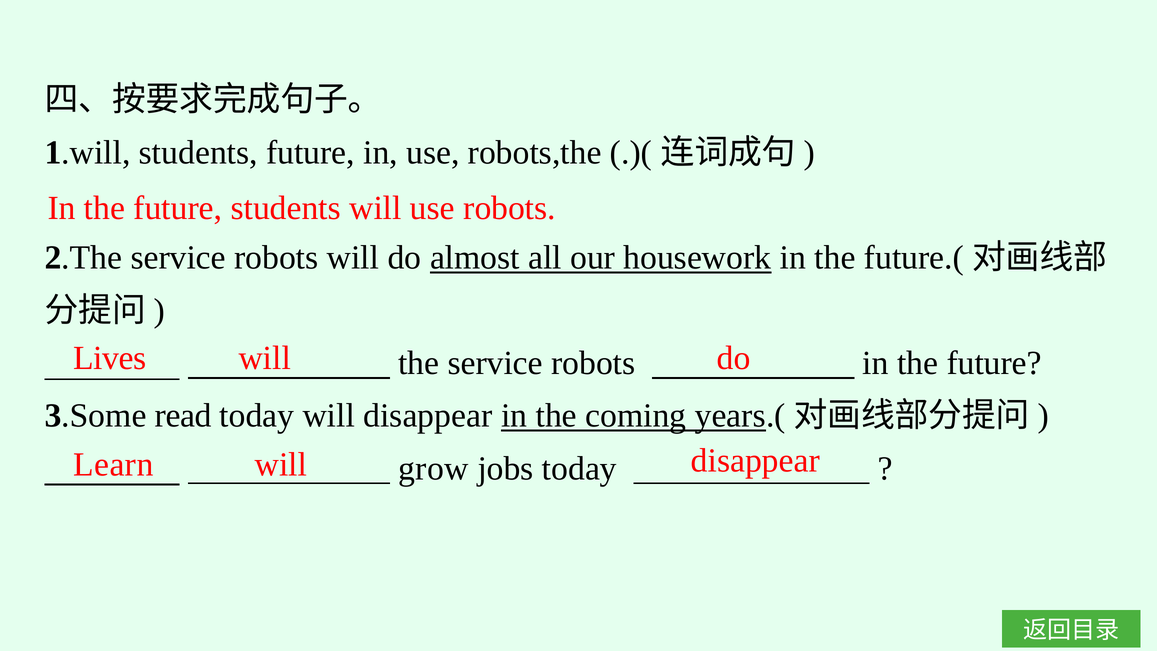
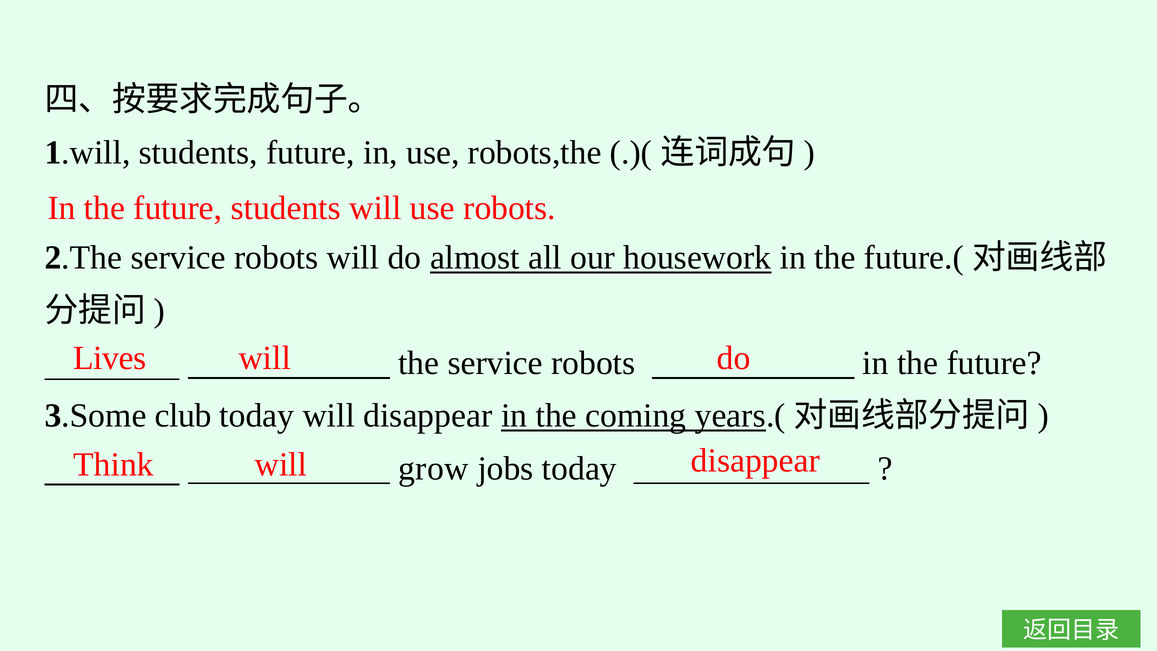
read: read -> club
Learn: Learn -> Think
